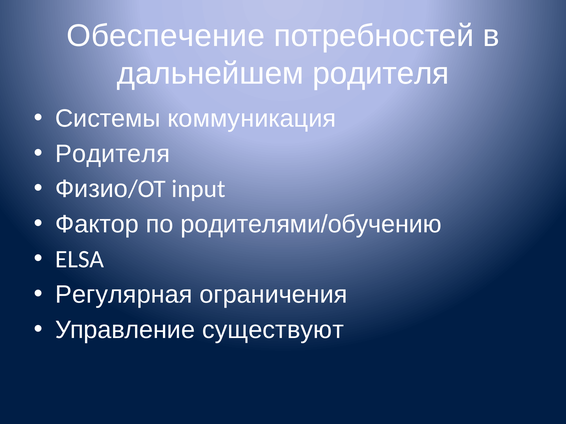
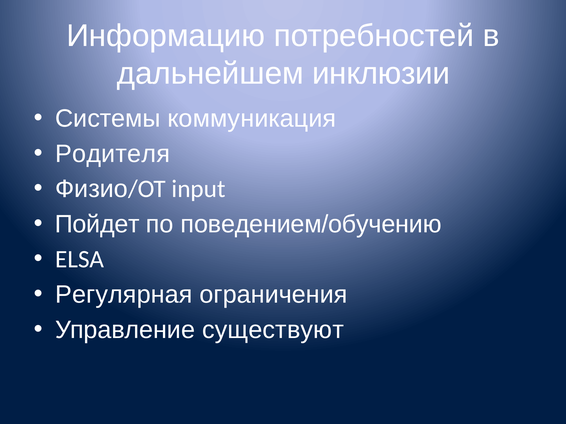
Обеспечение: Обеспечение -> Информацию
дальнейшем родителя: родителя -> инклюзии
Фактор: Фактор -> Пойдет
родителями/обучению: родителями/обучению -> поведением/обучению
